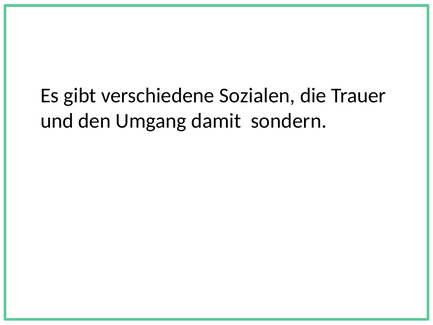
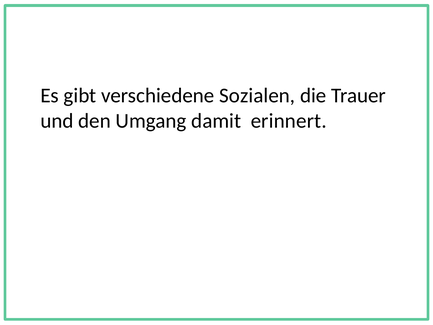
sondern: sondern -> erinnert
